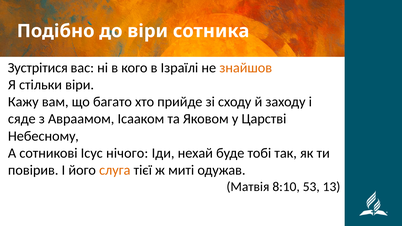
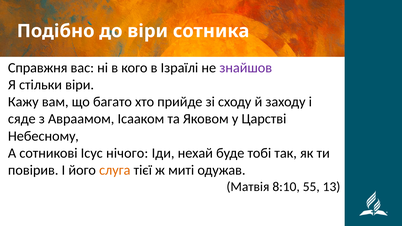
Зустрітися: Зустрітися -> Справжня
знайшов colour: orange -> purple
53: 53 -> 55
